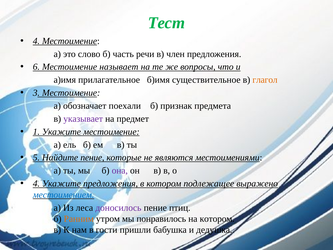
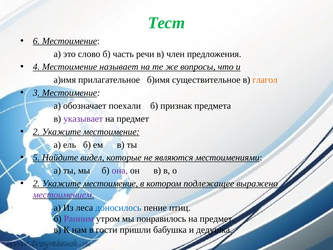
4 at (36, 41): 4 -> 6
6: 6 -> 4
1 at (36, 132): 1 -> 2
Найдите пение: пение -> видел
4 at (36, 183): 4 -> 2
предложения at (111, 183): предложения -> местоимение
местоимением colour: blue -> purple
доносилось colour: purple -> blue
Ранним colour: orange -> purple
котором at (217, 219): котором -> предмет
